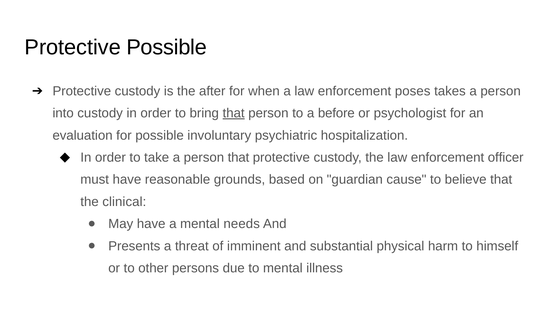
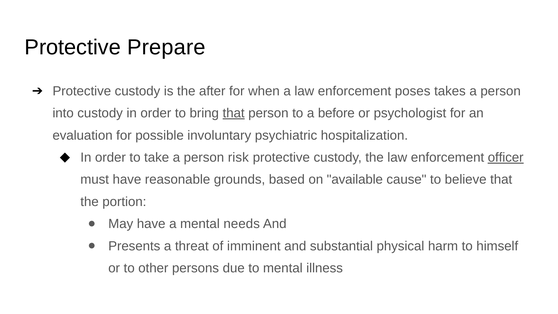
Protective Possible: Possible -> Prepare
person that: that -> risk
officer underline: none -> present
guardian: guardian -> available
clinical: clinical -> portion
